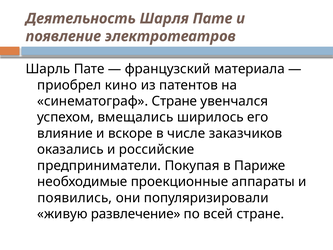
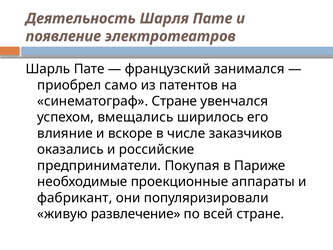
материала: материала -> занимался
кино: кино -> само
появились: появились -> фабрикант
